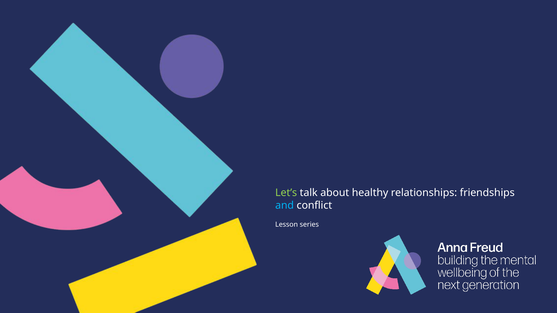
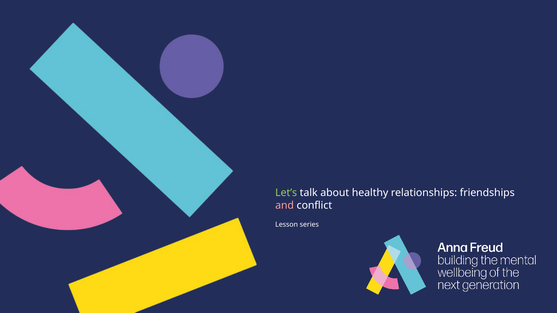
and colour: light blue -> pink
